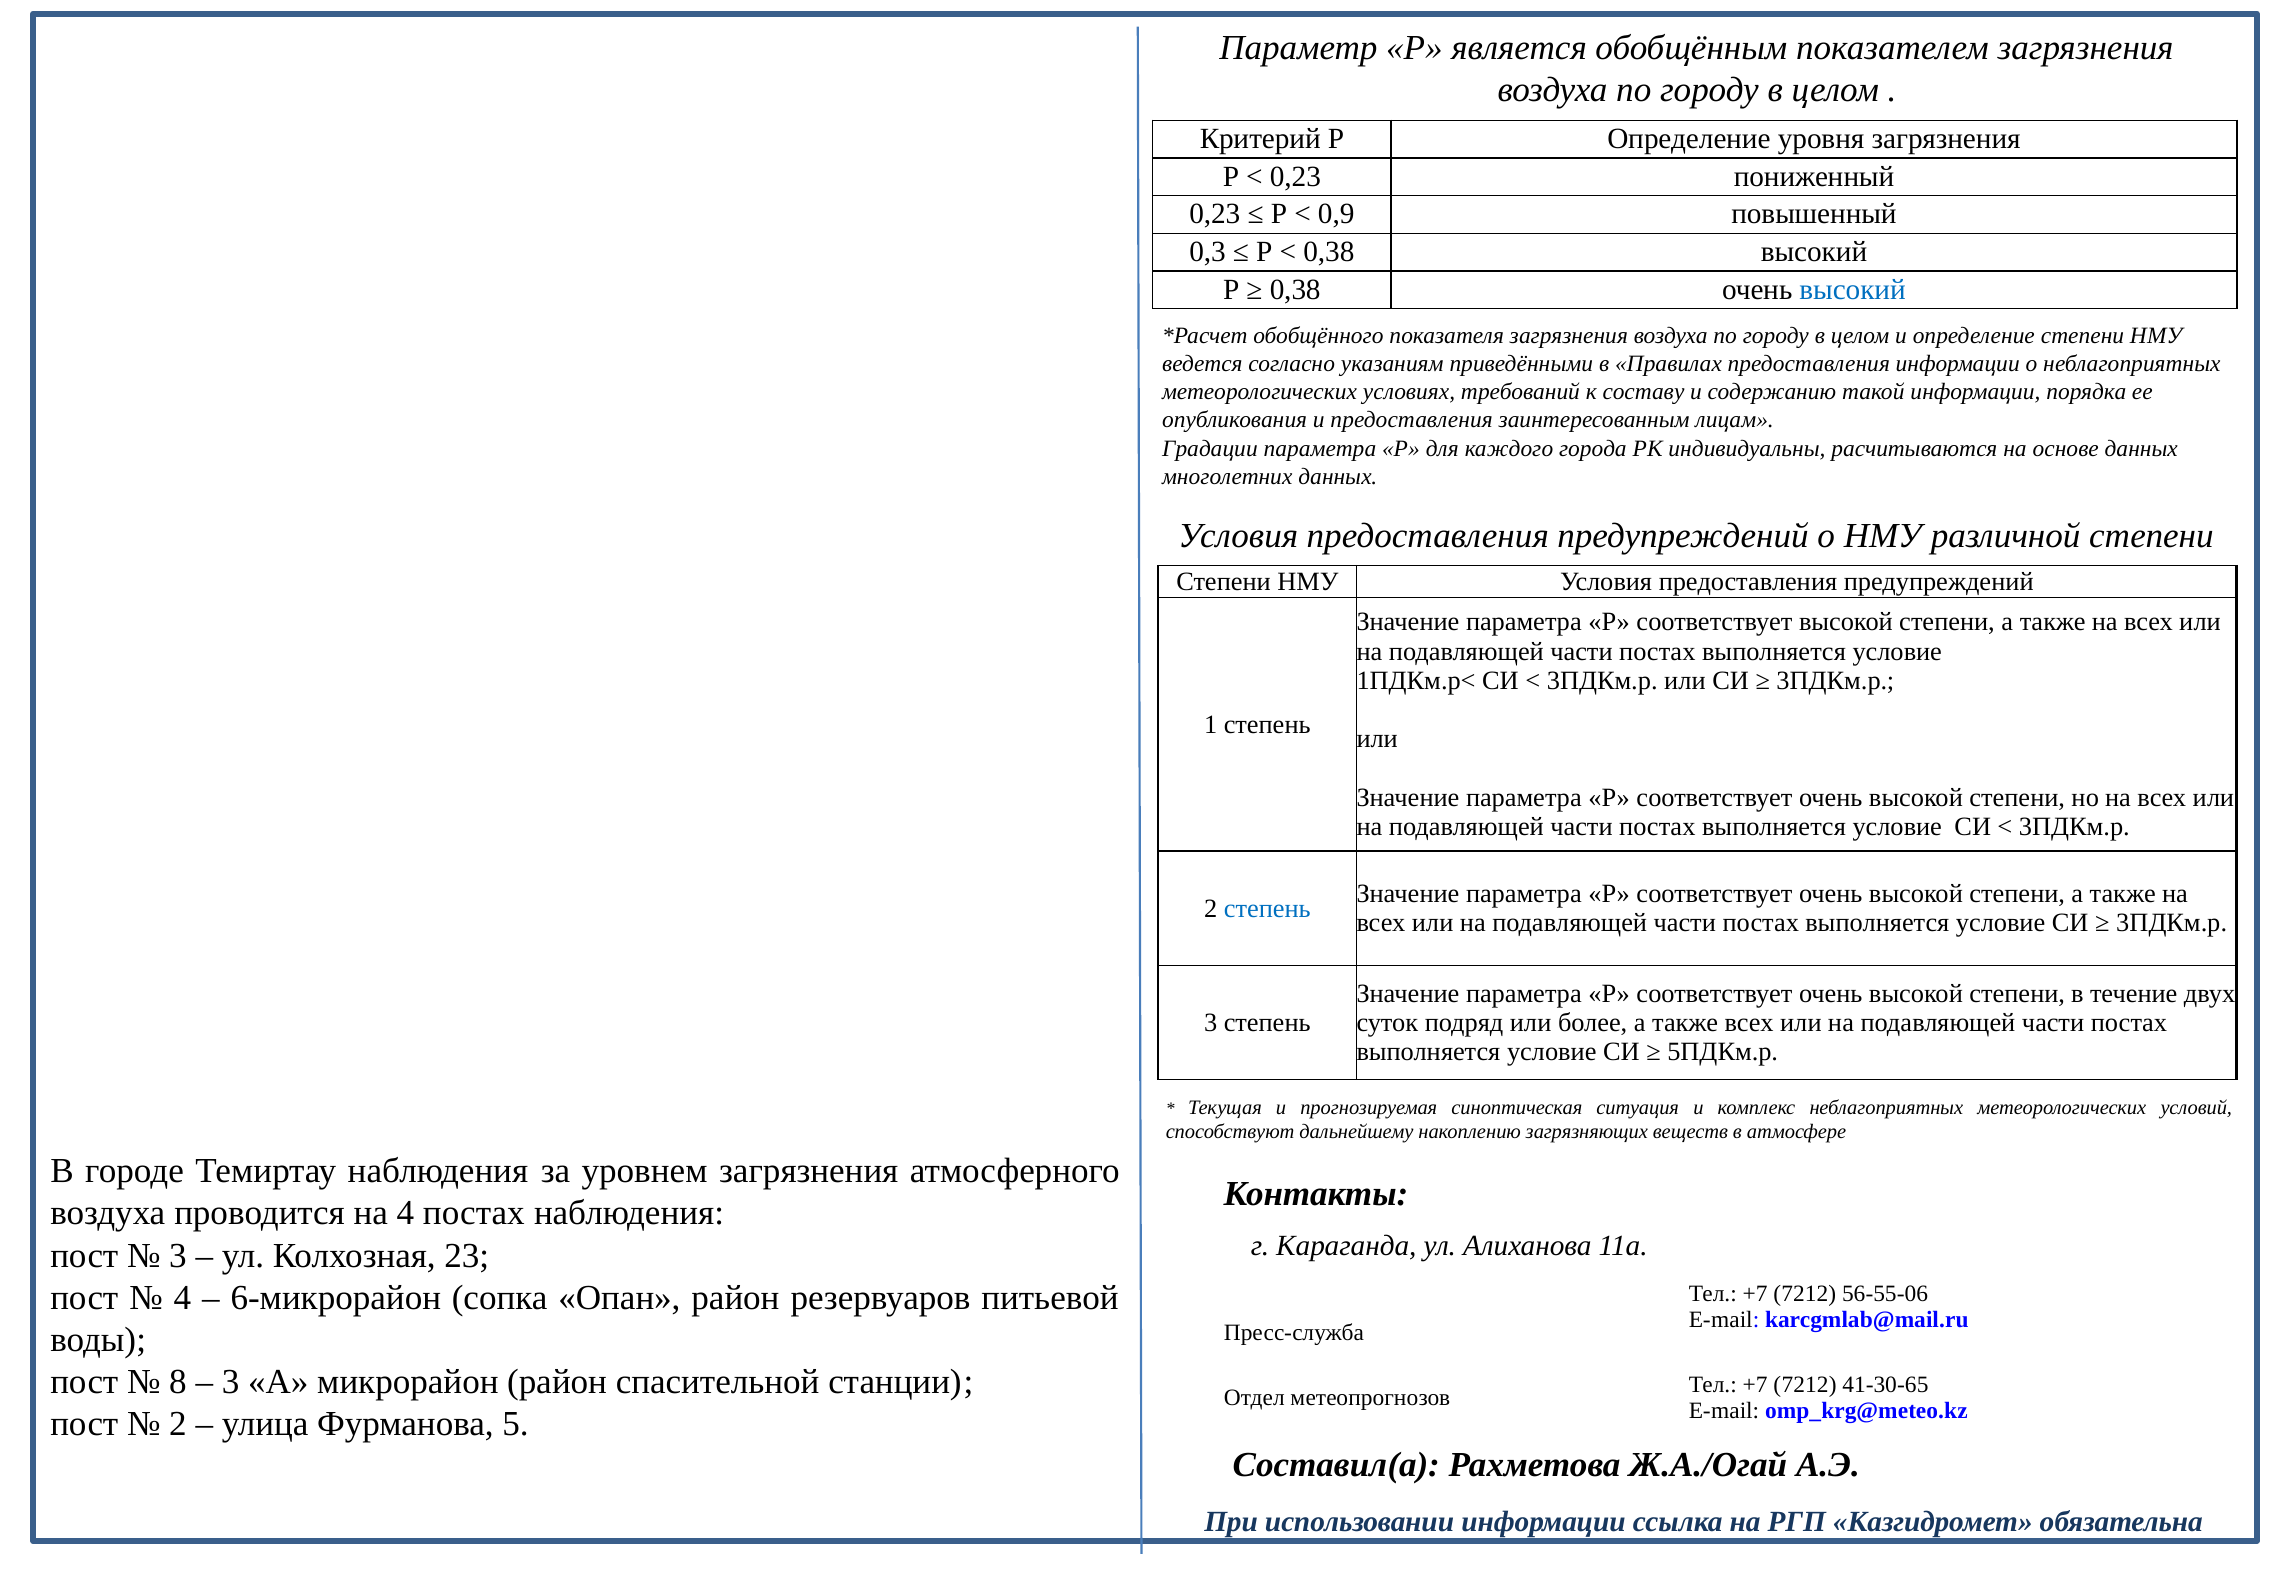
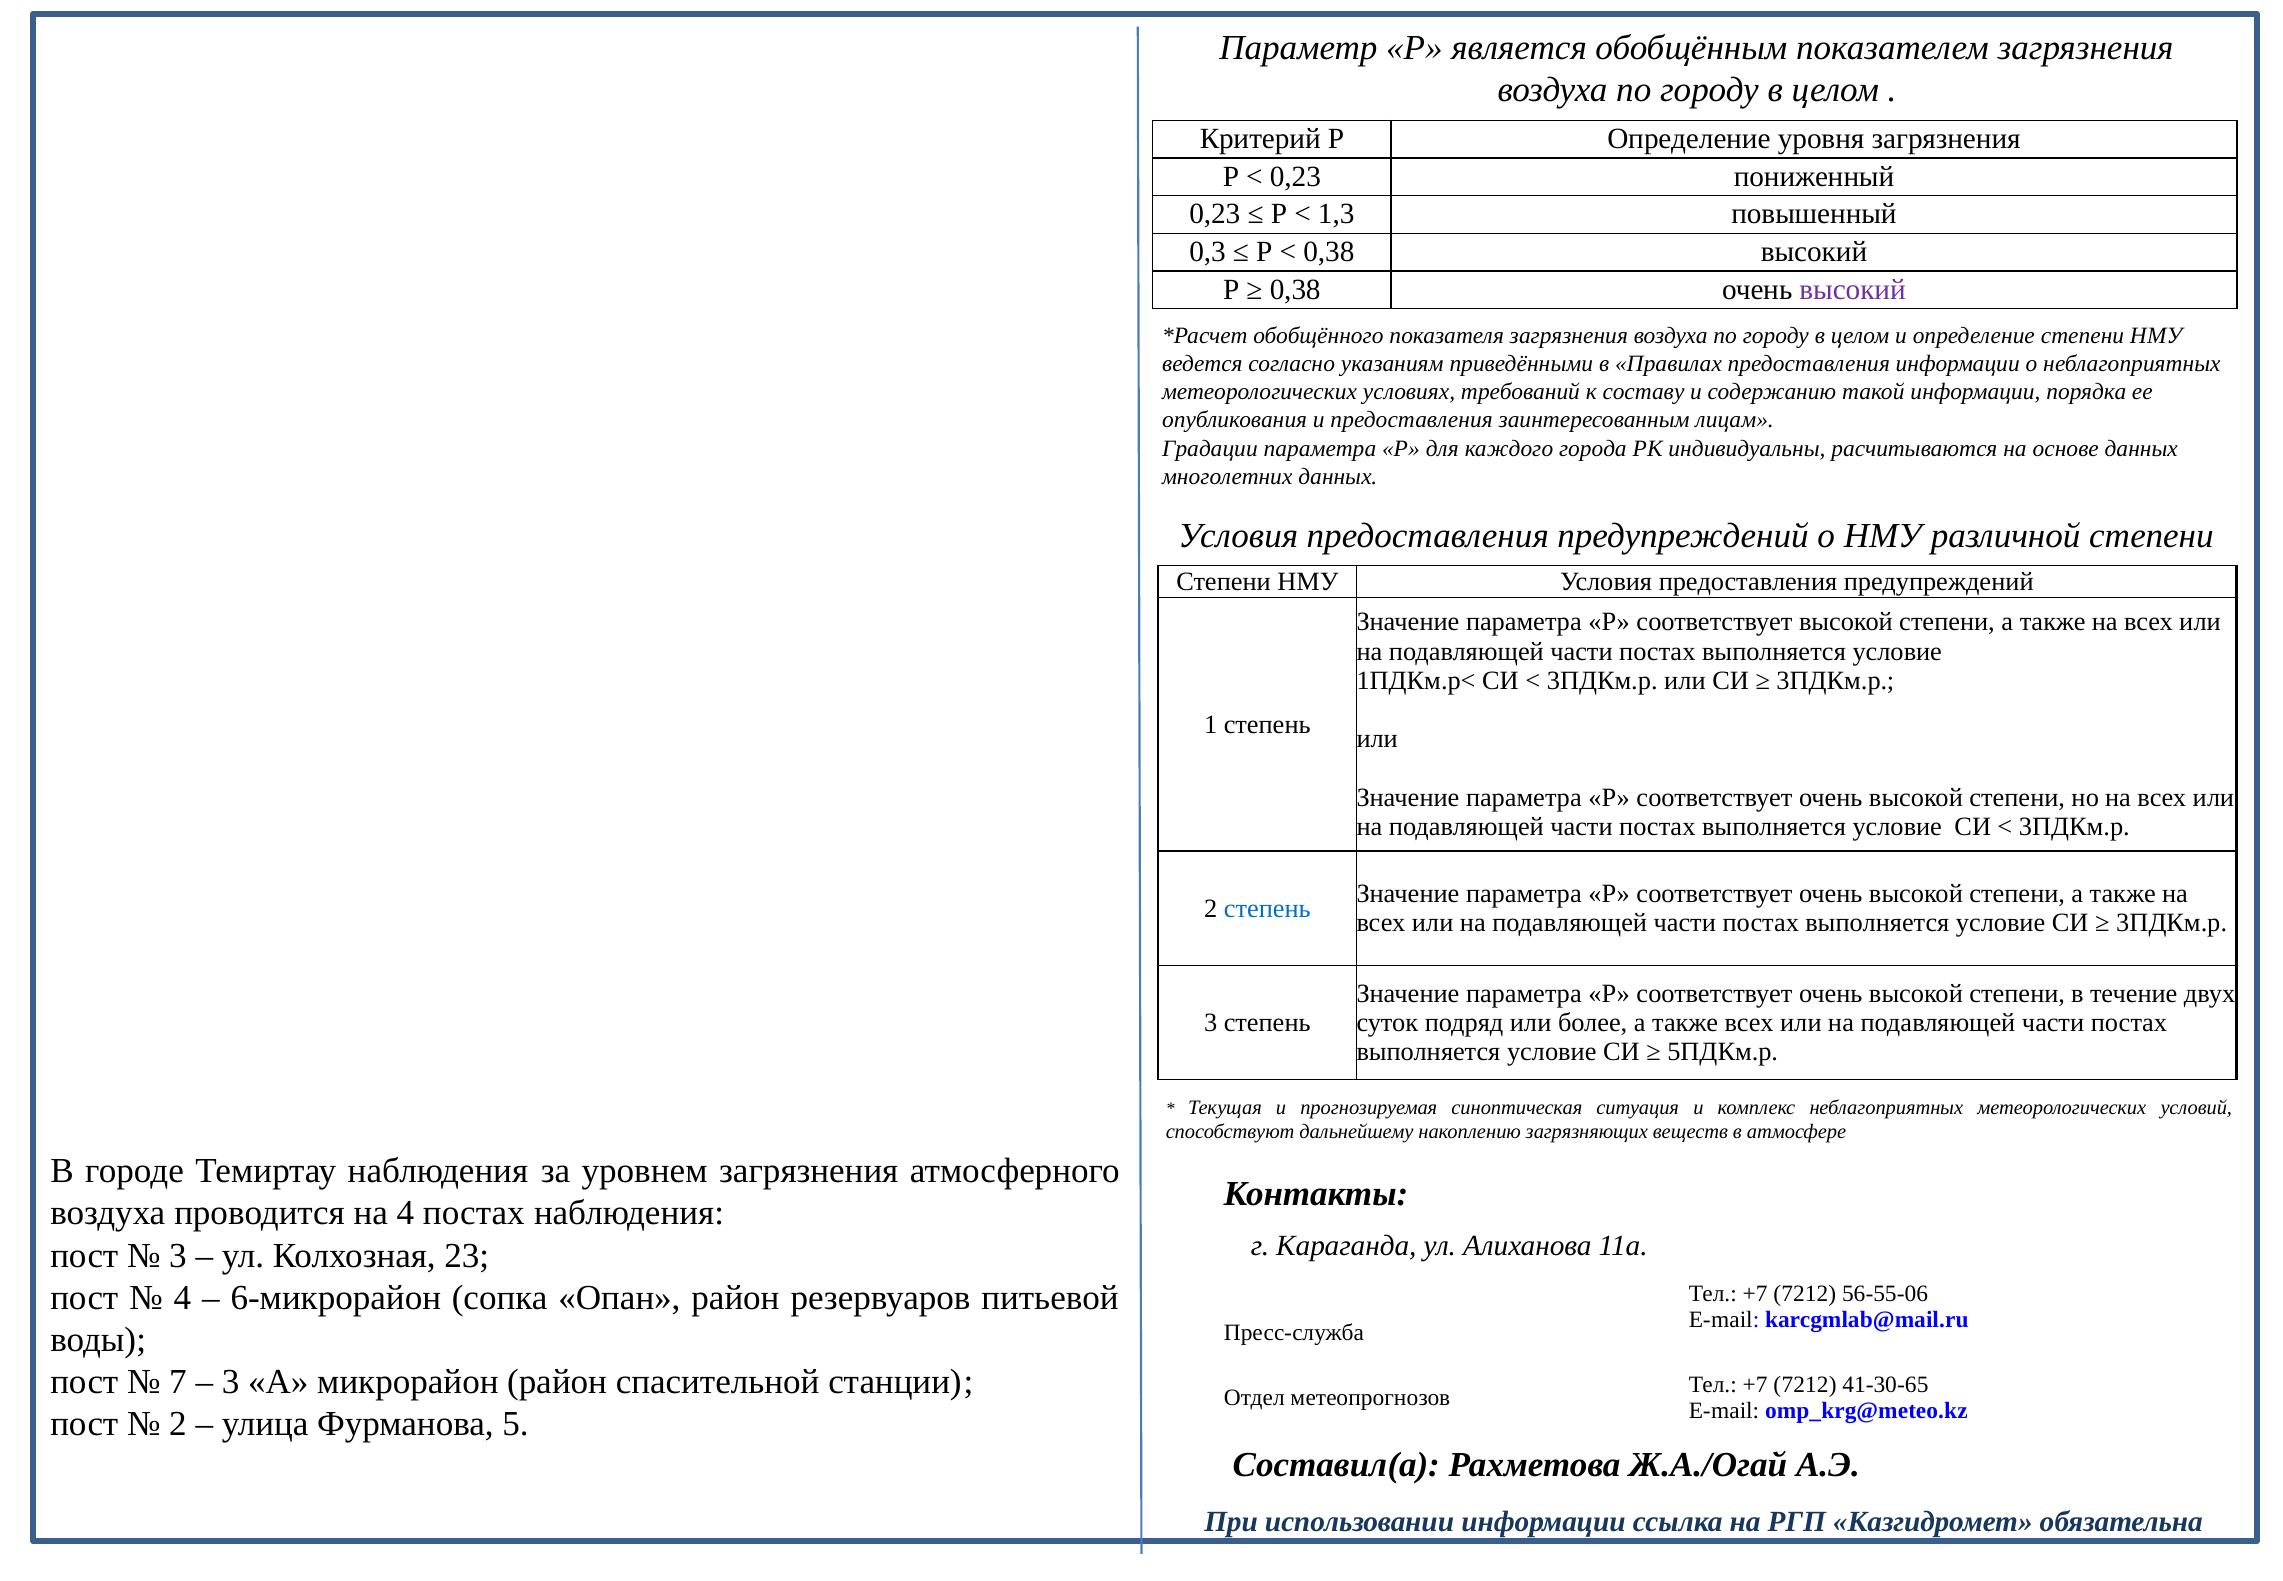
0,9: 0,9 -> 1,3
высокий at (1853, 290) colour: blue -> purple
8: 8 -> 7
